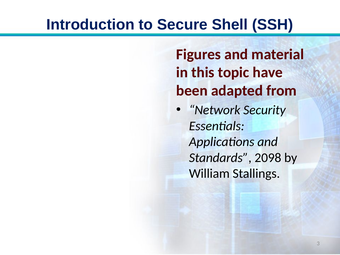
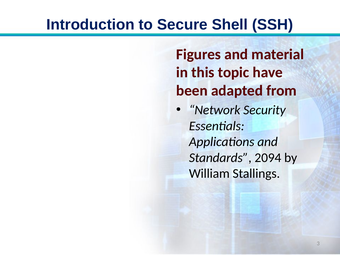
2098: 2098 -> 2094
